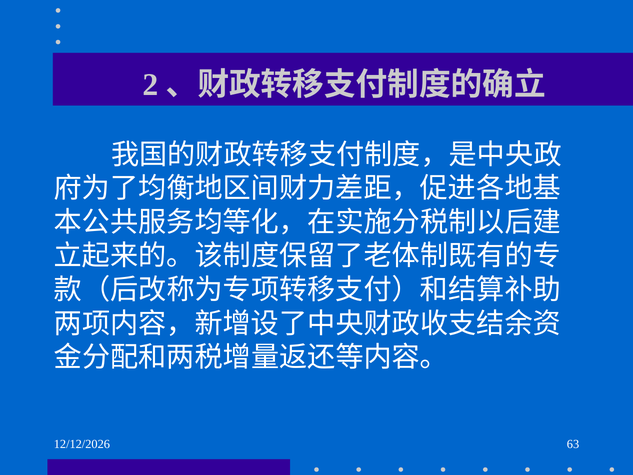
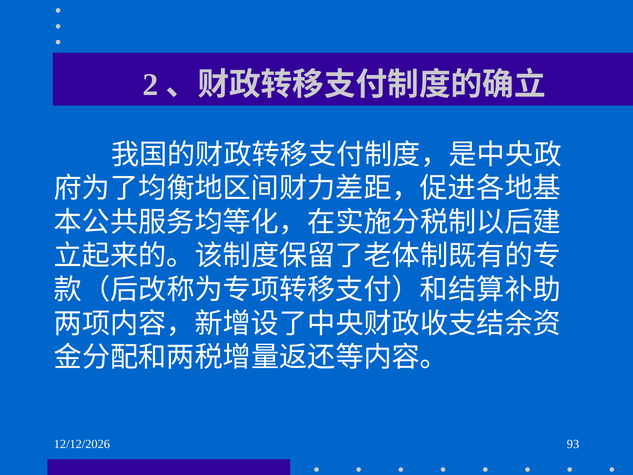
63: 63 -> 93
